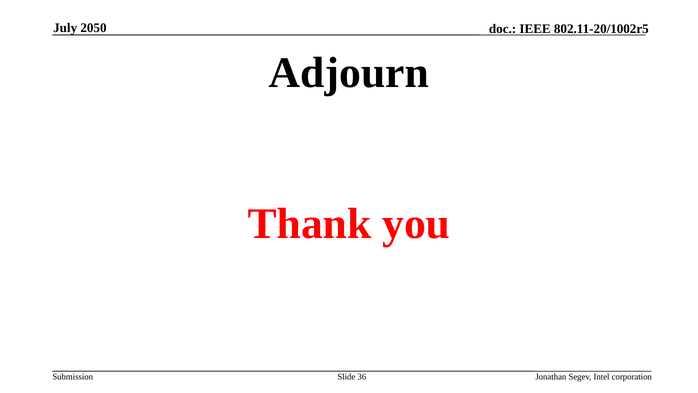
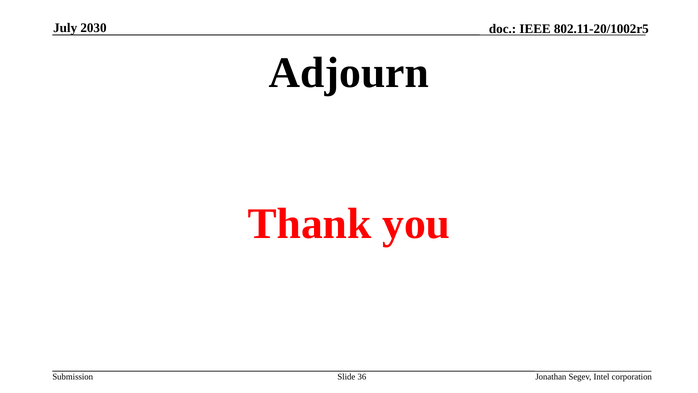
2050: 2050 -> 2030
